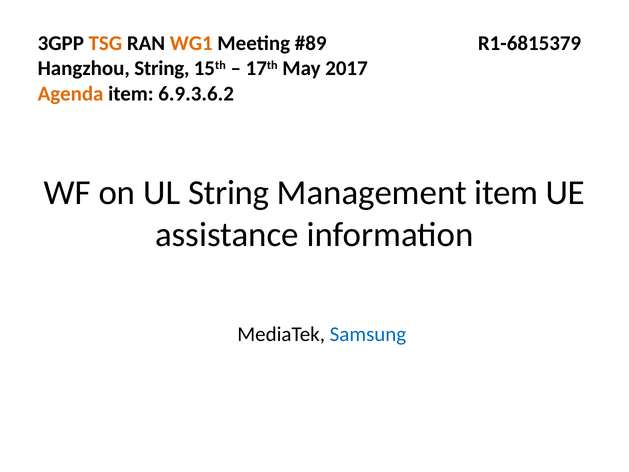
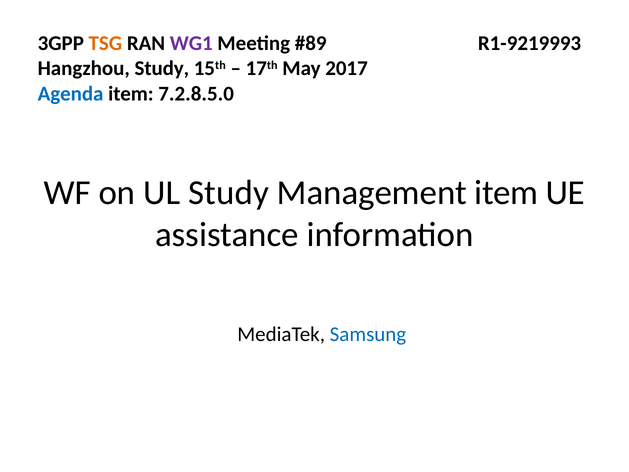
WG1 colour: orange -> purple
R1-6815379: R1-6815379 -> R1-9219993
Hangzhou String: String -> Study
Agenda colour: orange -> blue
6.9.3.6.2: 6.9.3.6.2 -> 7.2.8.5.0
UL String: String -> Study
